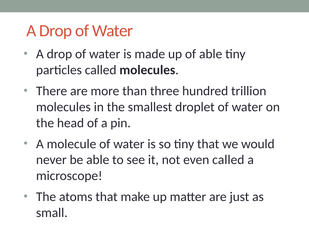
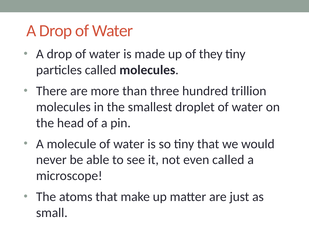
of able: able -> they
